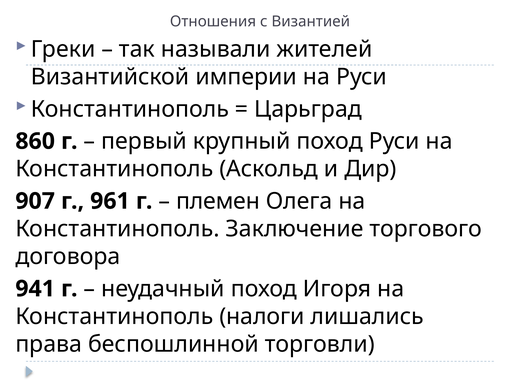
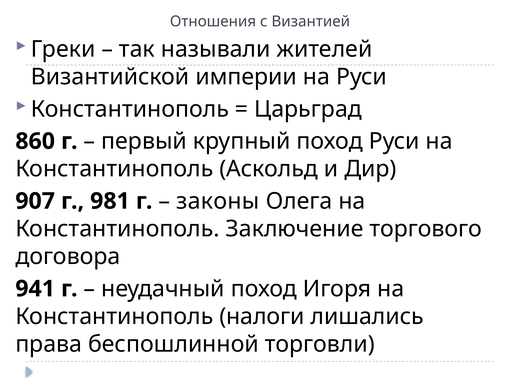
961: 961 -> 981
племен: племен -> законы
